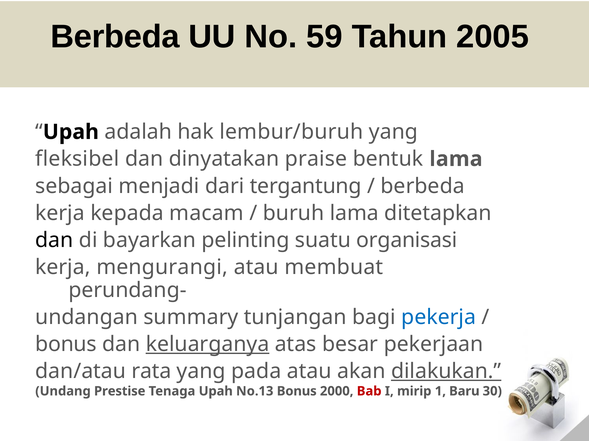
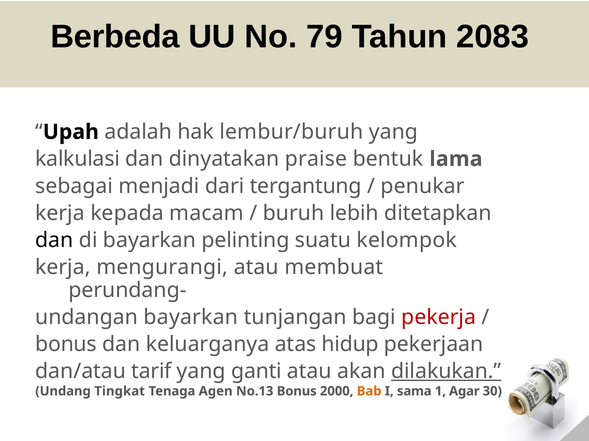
59: 59 -> 79
2005: 2005 -> 2083
fleksibel: fleksibel -> kalkulasi
berbeda at (423, 186): berbeda -> penukar
buruh lama: lama -> lebih
organisasi: organisasi -> kelompok
undangan summary: summary -> bayarkan
pekerja colour: blue -> red
keluarganya underline: present -> none
besar: besar -> hidup
rata: rata -> tarif
pada: pada -> ganti
Prestise: Prestise -> Tingkat
Tenaga Upah: Upah -> Agen
Bab colour: red -> orange
mirip: mirip -> sama
Baru: Baru -> Agar
